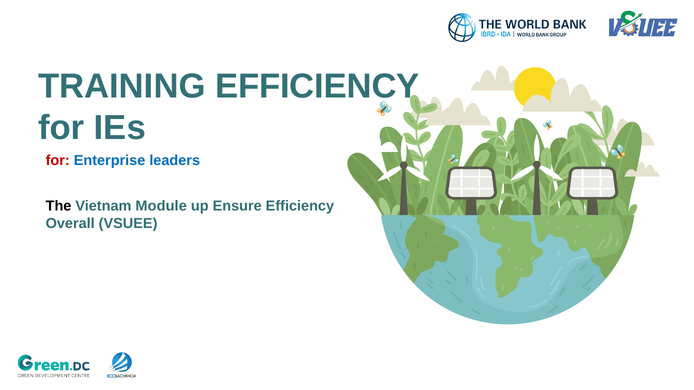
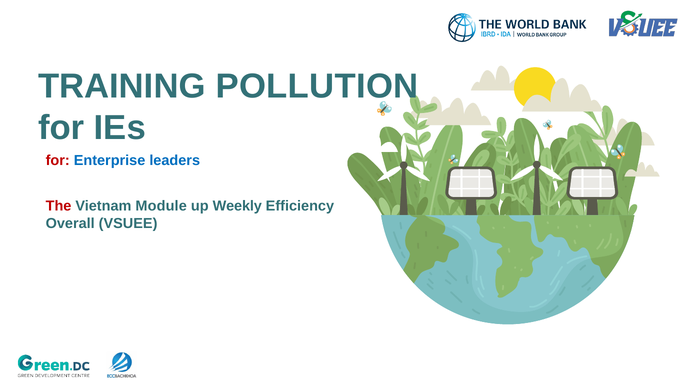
TRAINING EFFICIENCY: EFFICIENCY -> POLLUTION
The colour: black -> red
Ensure: Ensure -> Weekly
